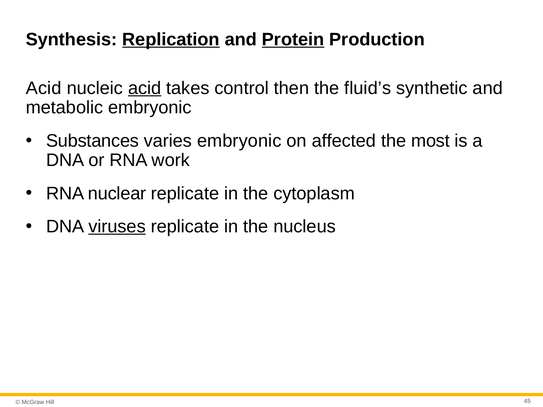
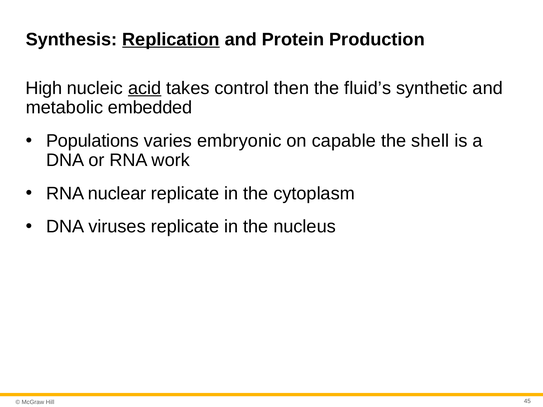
Protein underline: present -> none
Acid at (44, 88): Acid -> High
metabolic embryonic: embryonic -> embedded
Substances: Substances -> Populations
affected: affected -> capable
most: most -> shell
viruses underline: present -> none
